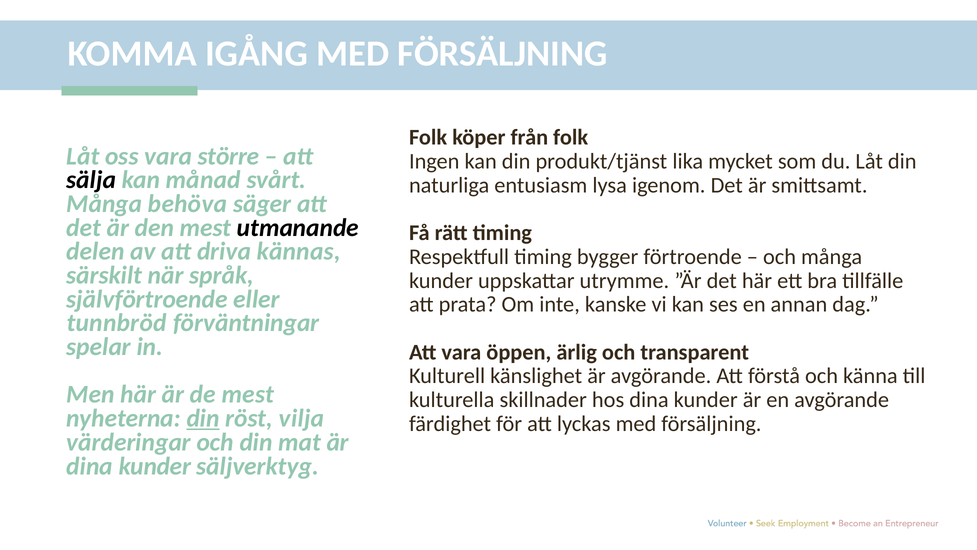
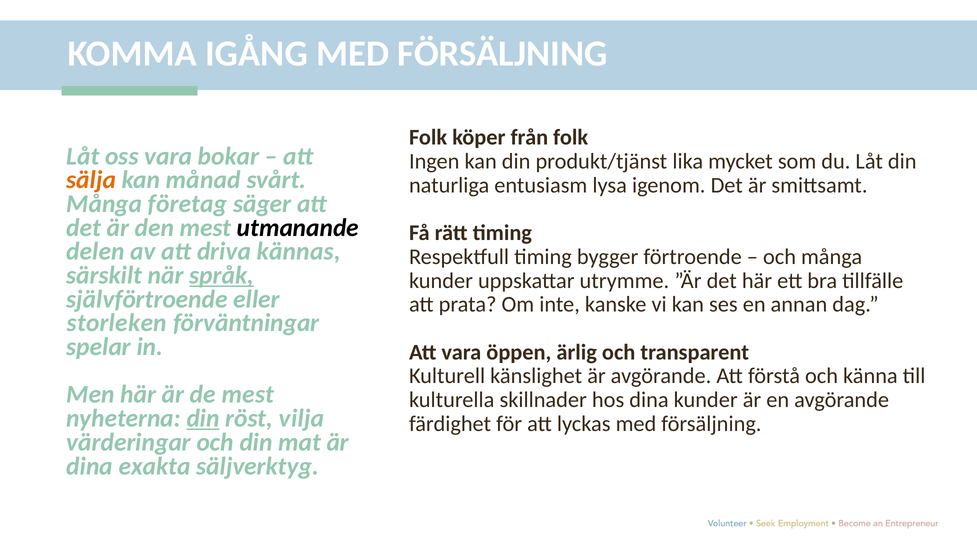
större: större -> bokar
sälja colour: black -> orange
behöva: behöva -> företag
språk underline: none -> present
tunnbröd: tunnbröd -> storleken
kunder: kunder -> exakta
